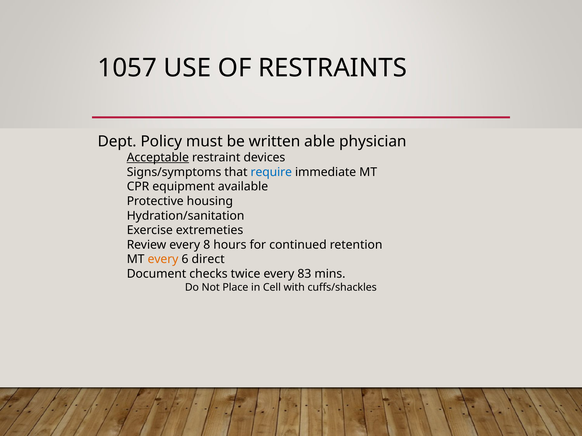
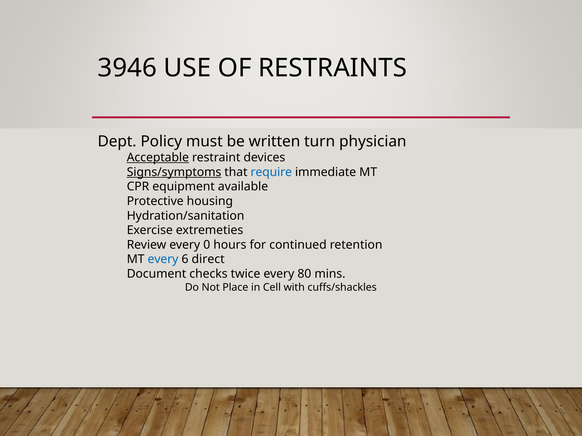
1057: 1057 -> 3946
able: able -> turn
Signs/symptoms underline: none -> present
8: 8 -> 0
every at (163, 260) colour: orange -> blue
83: 83 -> 80
